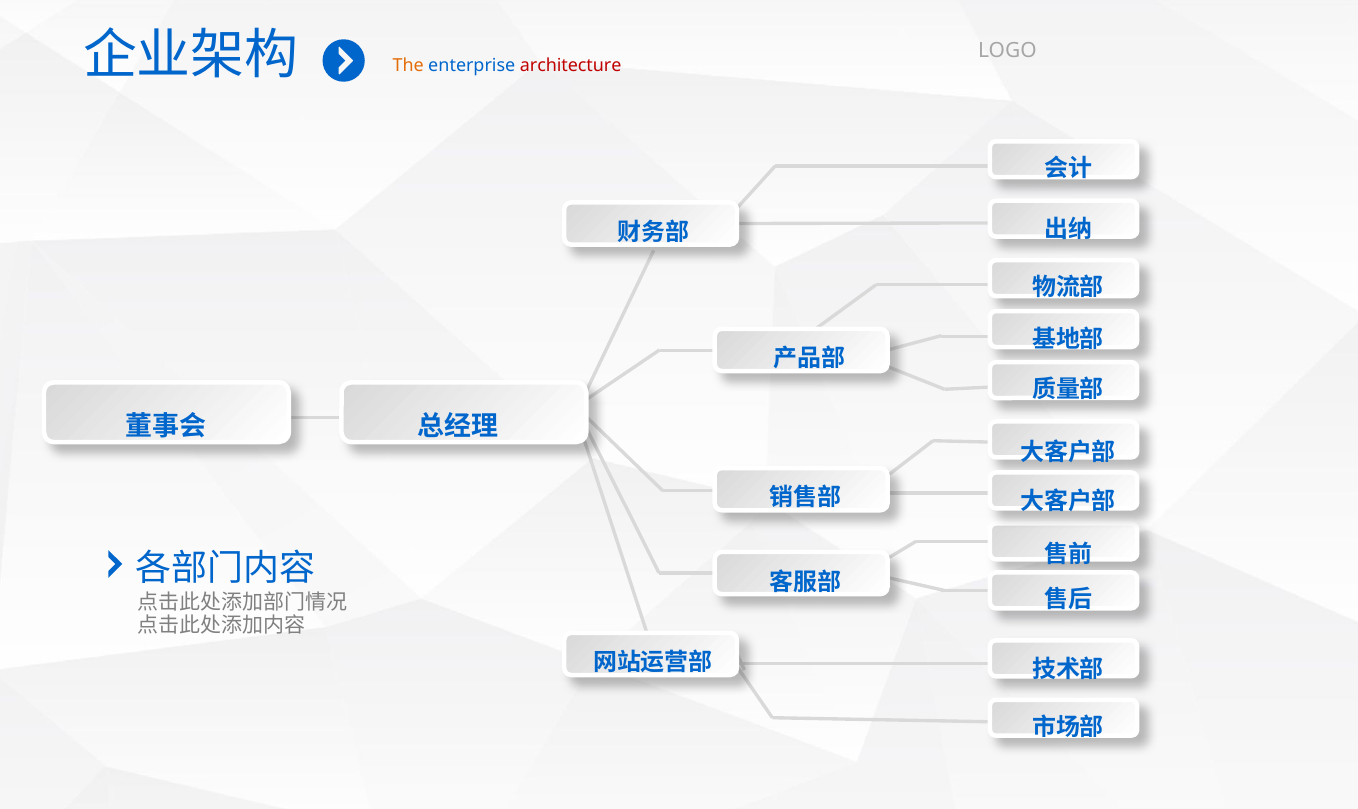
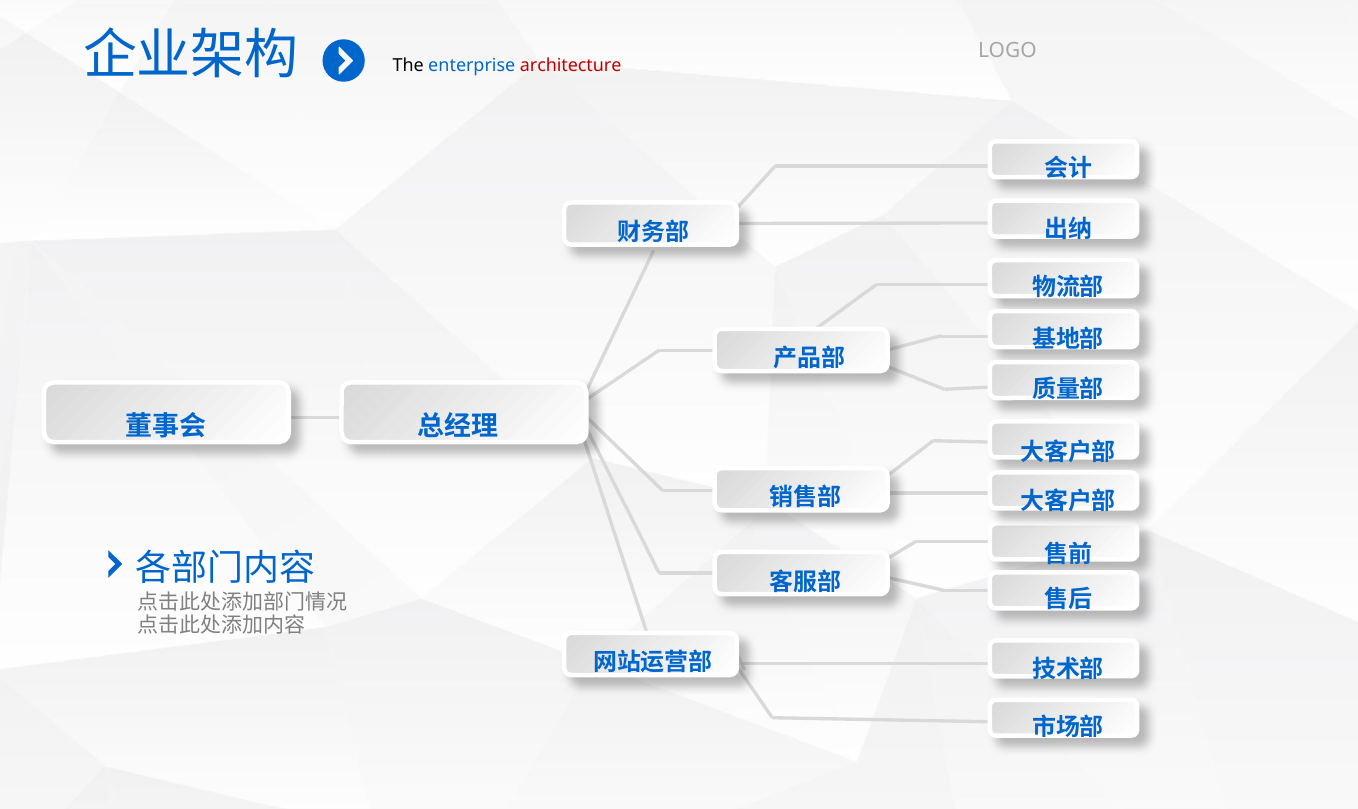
The colour: orange -> black
